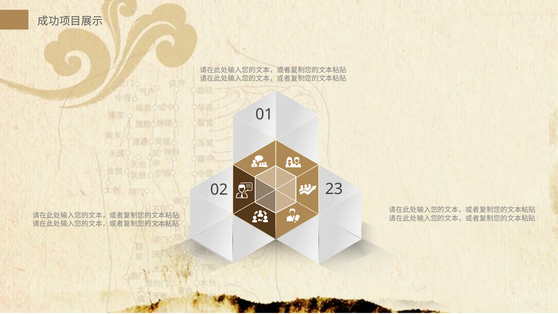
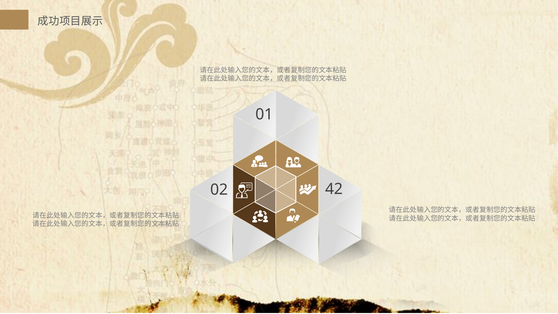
23: 23 -> 42
